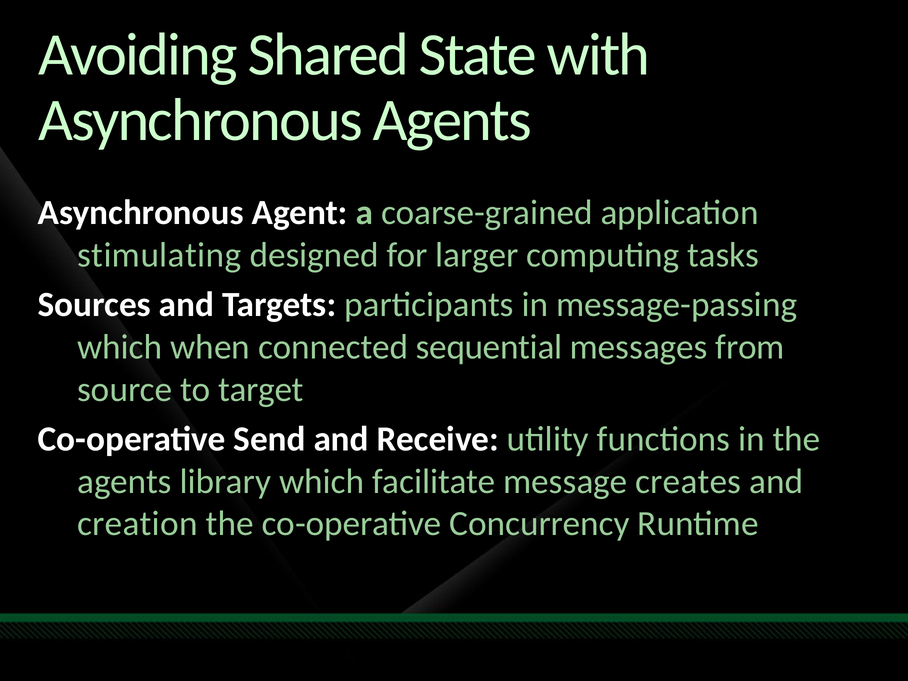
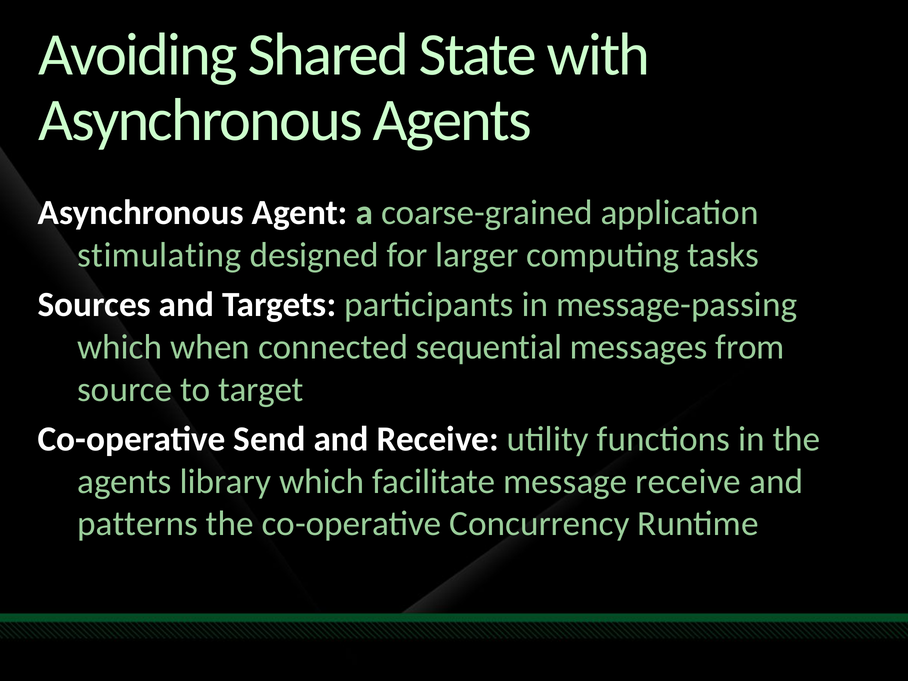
message creates: creates -> receive
creation: creation -> patterns
